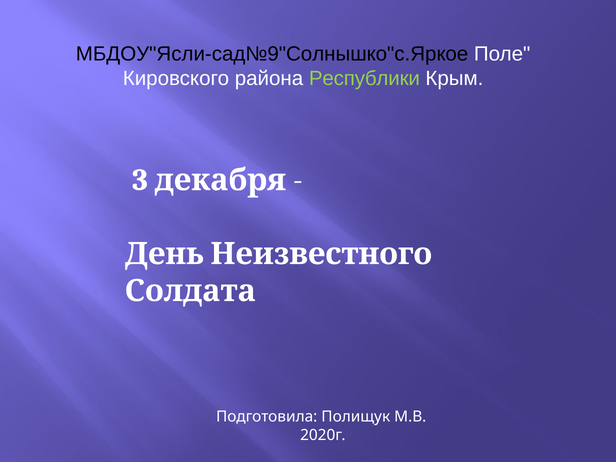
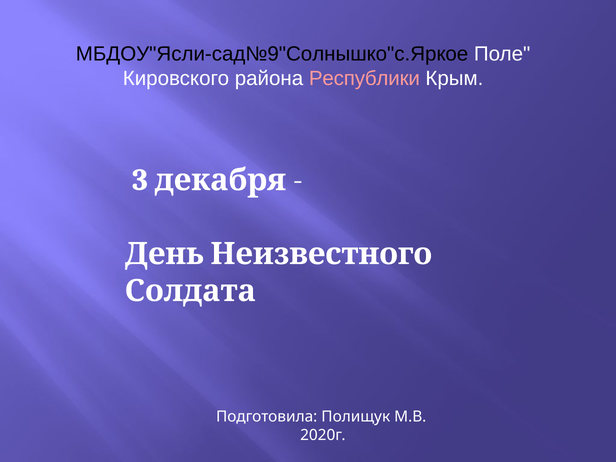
Республики colour: light green -> pink
